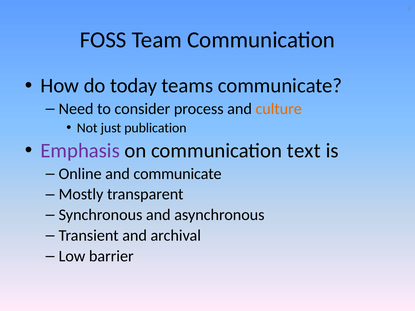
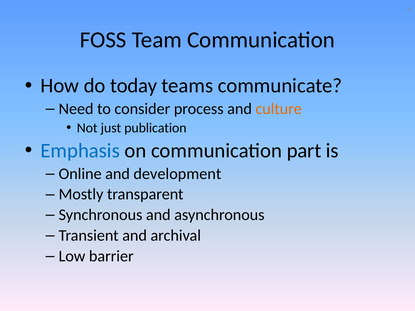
Emphasis colour: purple -> blue
text: text -> part
and communicate: communicate -> development
